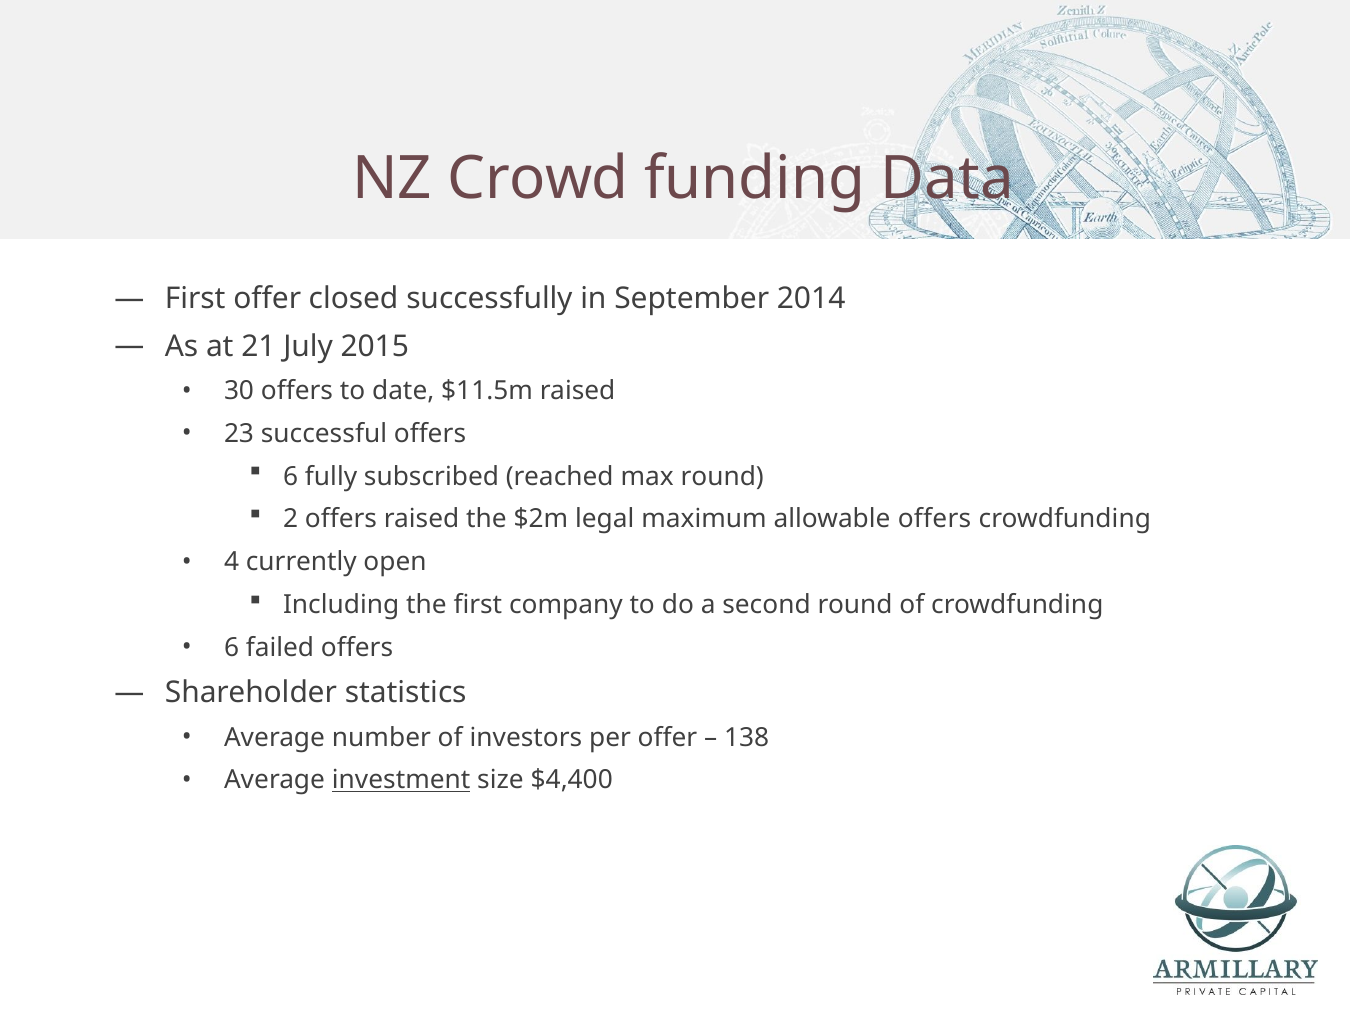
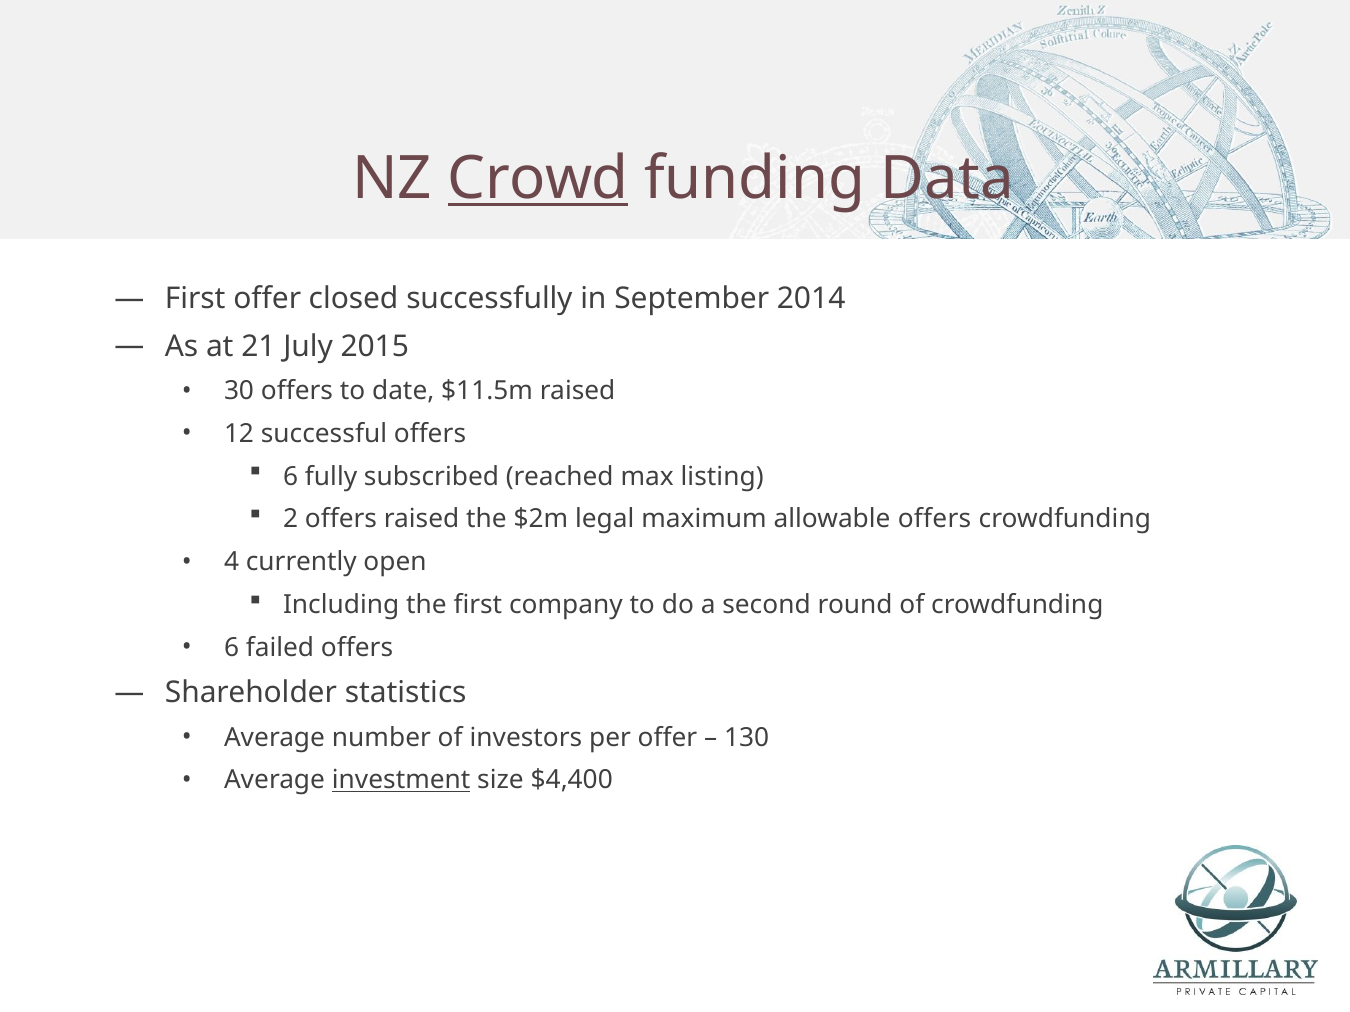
Crowd underline: none -> present
23: 23 -> 12
max round: round -> listing
138: 138 -> 130
